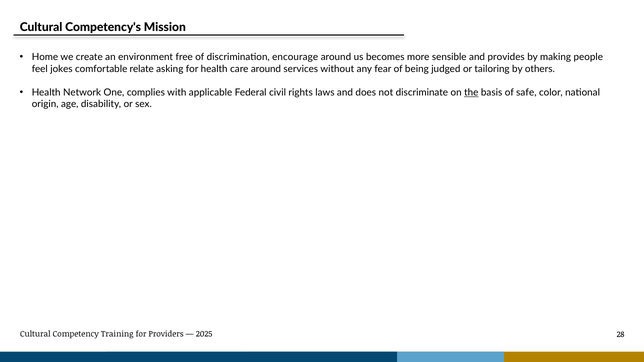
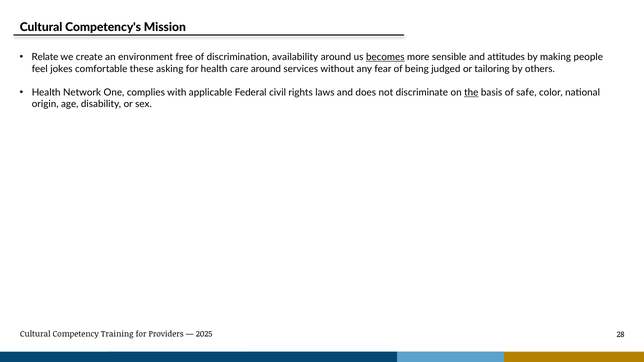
Home: Home -> Relate
encourage: encourage -> availability
becomes underline: none -> present
provides: provides -> attitudes
relate: relate -> these
